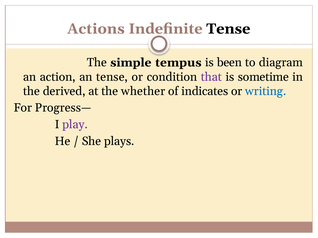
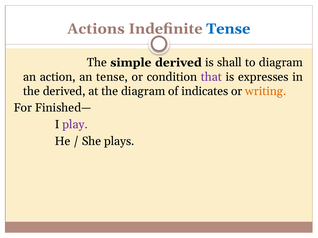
Tense at (228, 29) colour: black -> blue
simple tempus: tempus -> derived
been: been -> shall
sometime: sometime -> expresses
the whether: whether -> diagram
writing colour: blue -> orange
Progress—: Progress— -> Finished—
